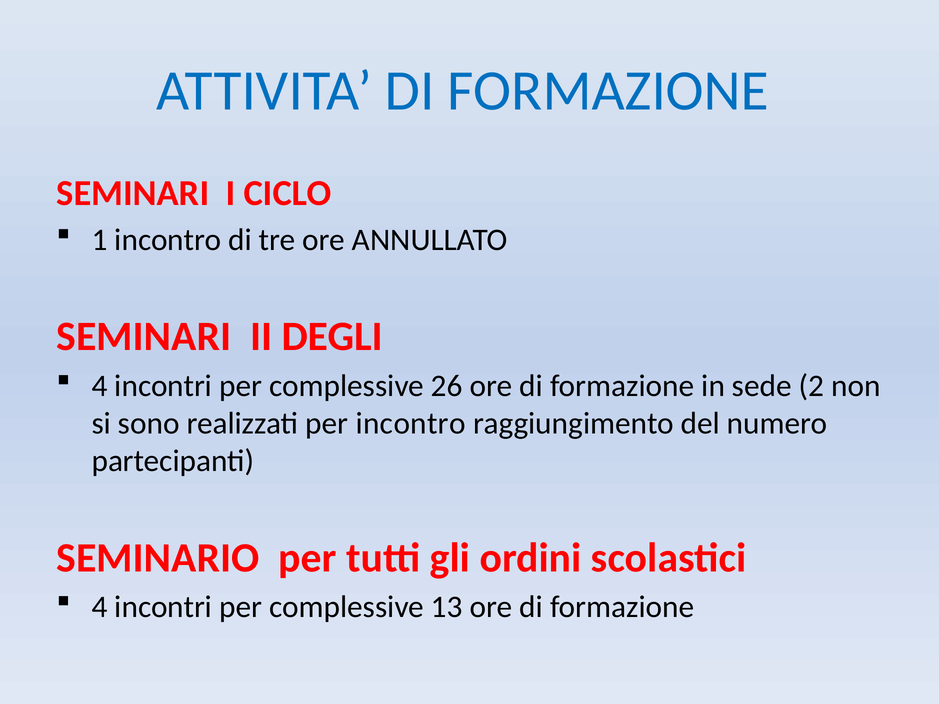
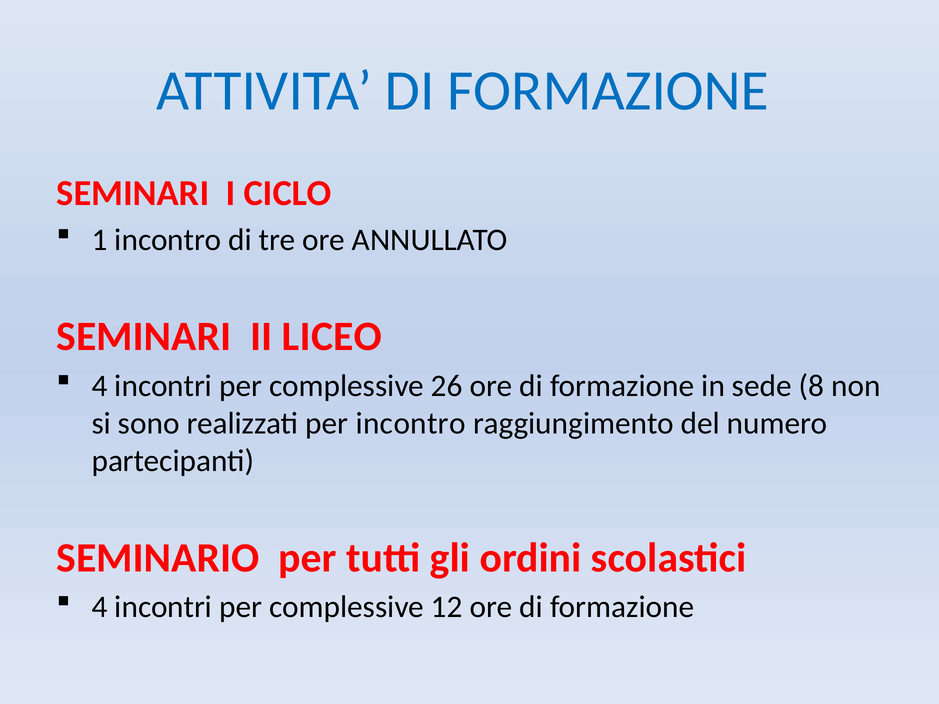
DEGLI: DEGLI -> LICEO
2: 2 -> 8
13: 13 -> 12
